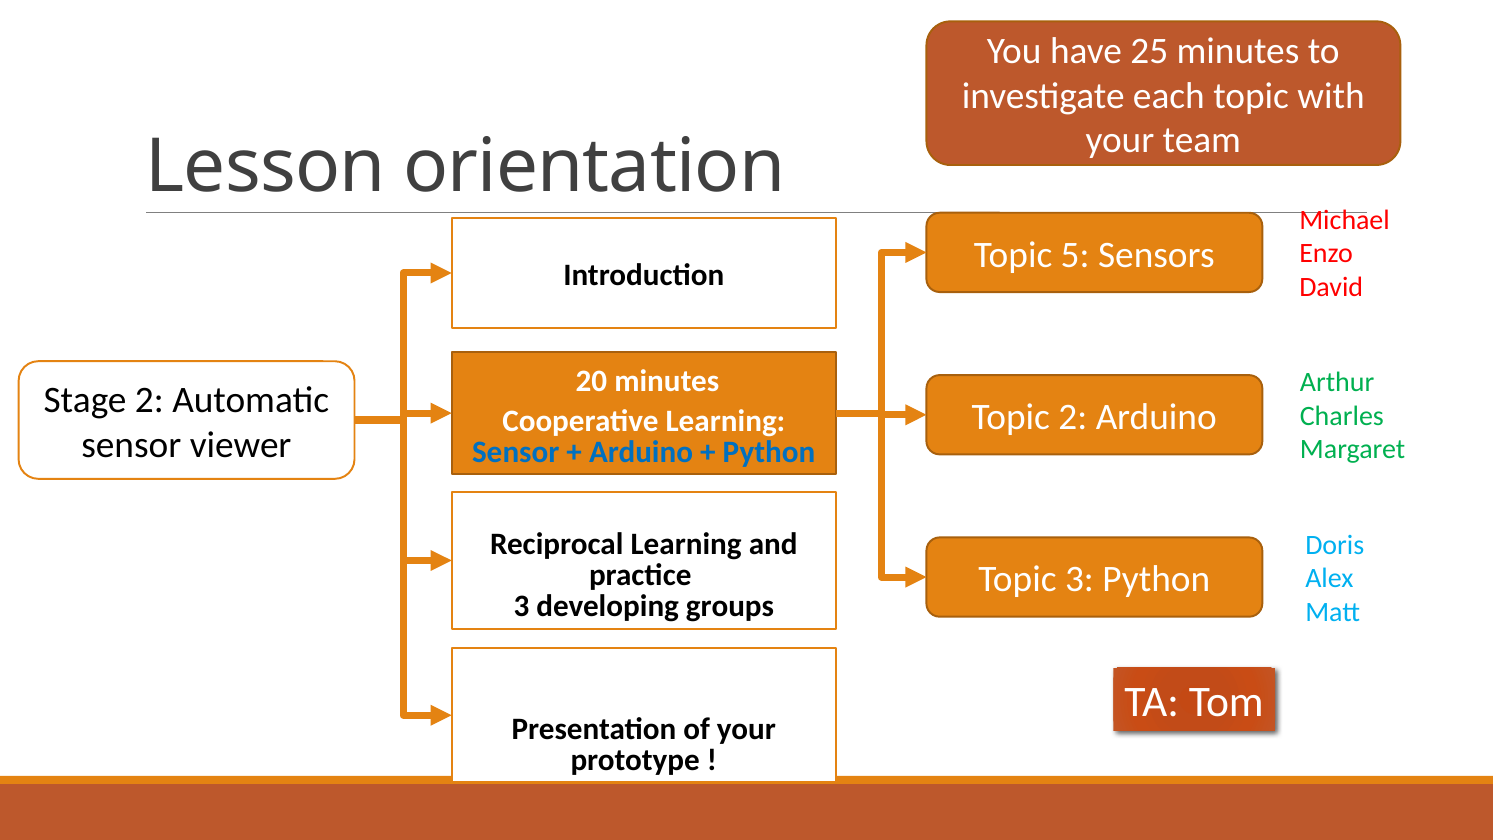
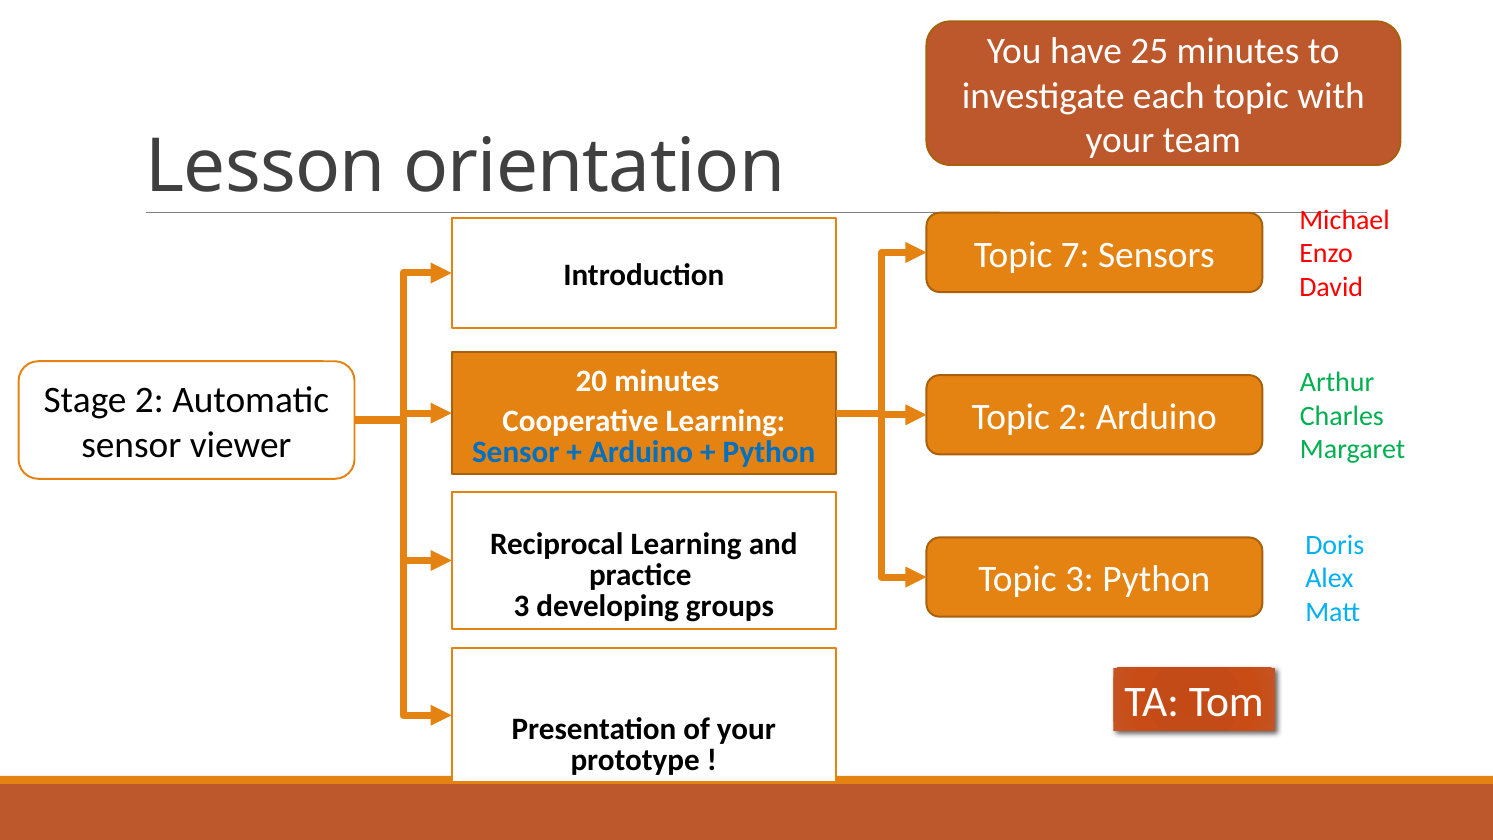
5: 5 -> 7
